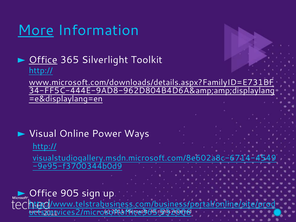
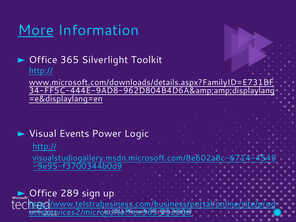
Office at (43, 60) underline: present -> none
Online: Online -> Events
Ways: Ways -> Logic
905: 905 -> 289
